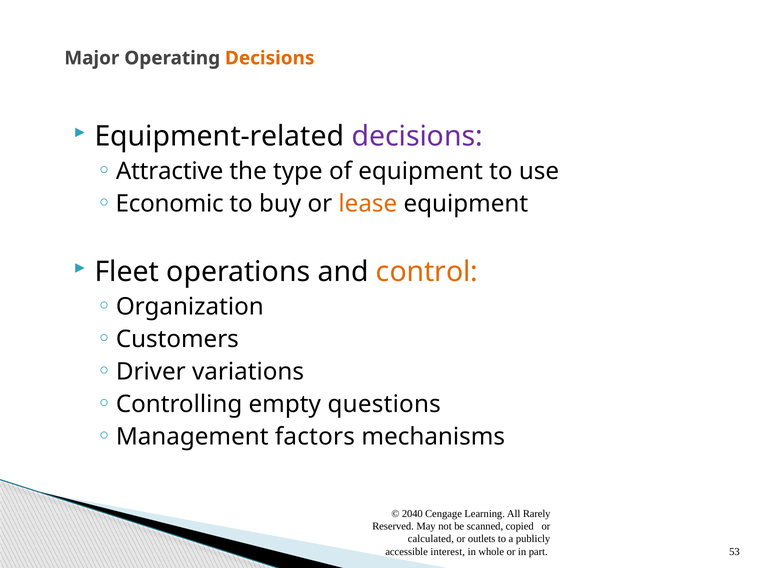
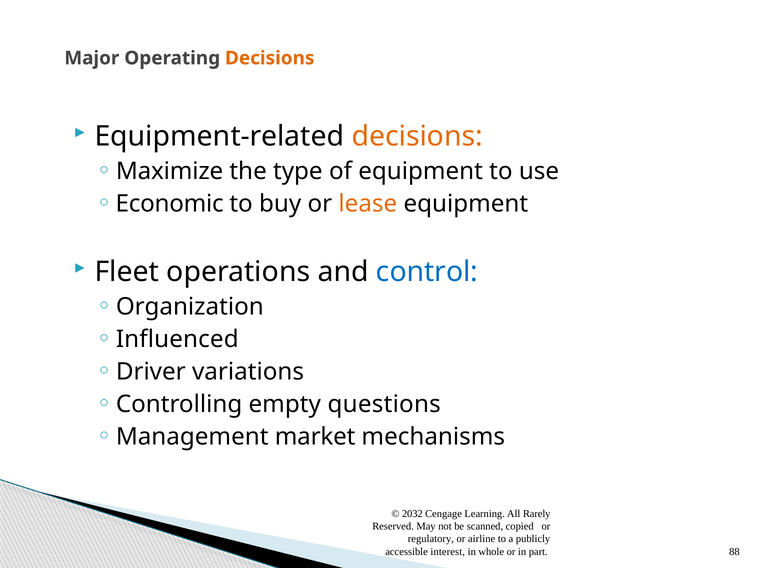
decisions at (417, 137) colour: purple -> orange
Attractive: Attractive -> Maximize
control colour: orange -> blue
Customers: Customers -> Influenced
factors: factors -> market
2040: 2040 -> 2032
calculated: calculated -> regulatory
outlets: outlets -> airline
53: 53 -> 88
